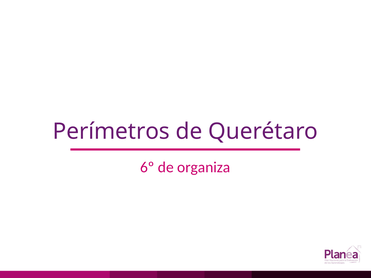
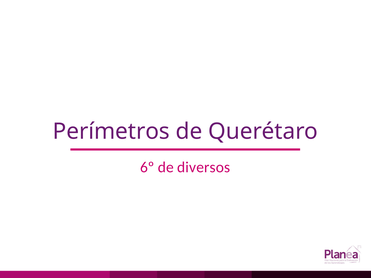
organiza: organiza -> diversos
